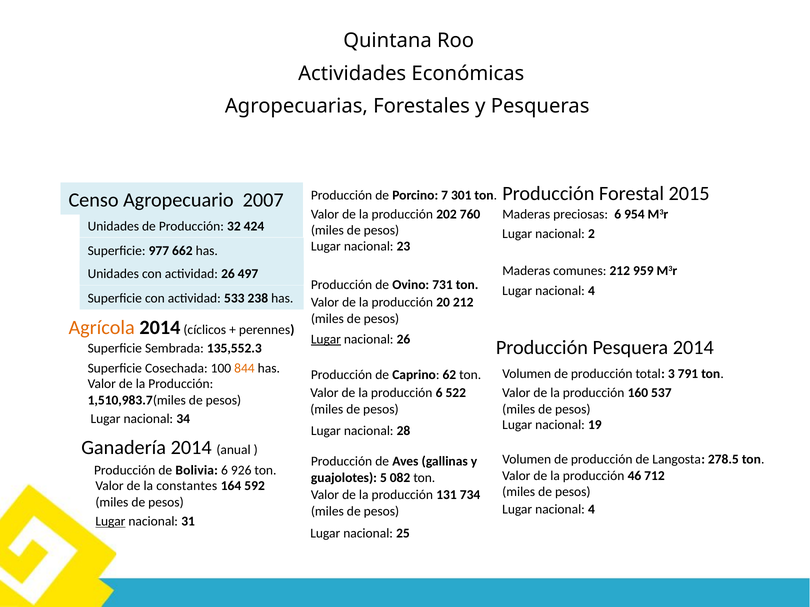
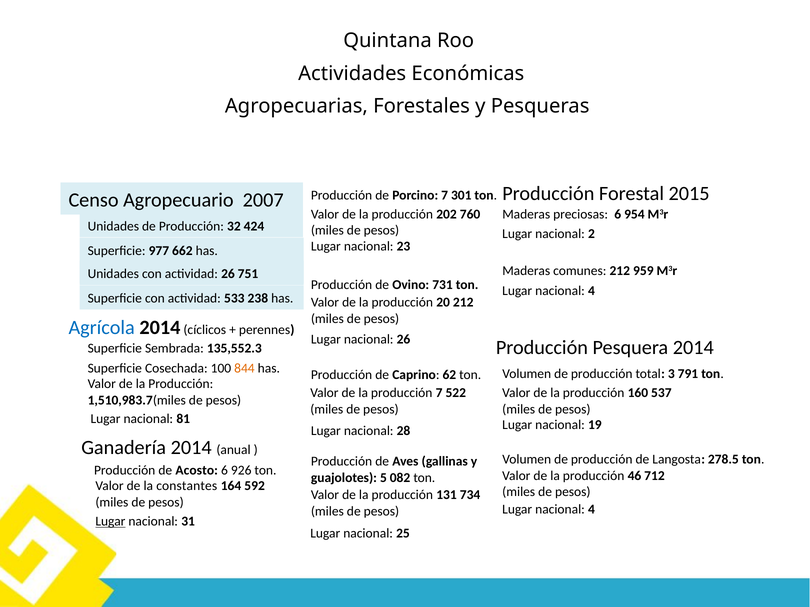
497: 497 -> 751
Agrícola colour: orange -> blue
Lugar at (326, 339) underline: present -> none
producción 6: 6 -> 7
34: 34 -> 81
Bolivia: Bolivia -> Acosto
